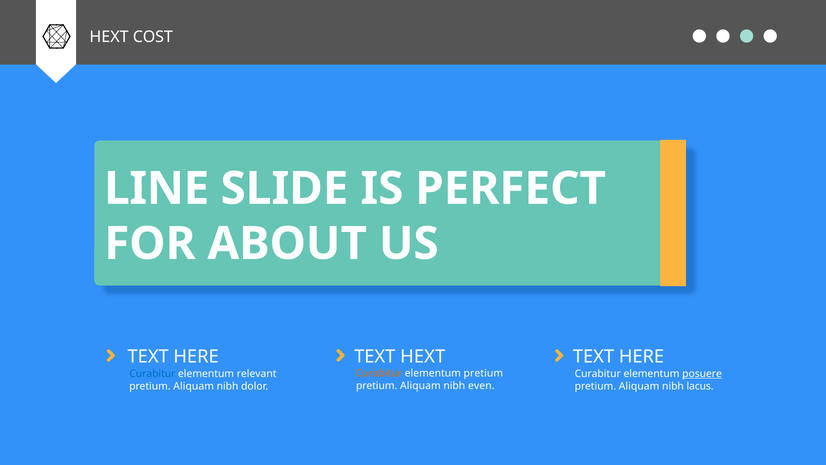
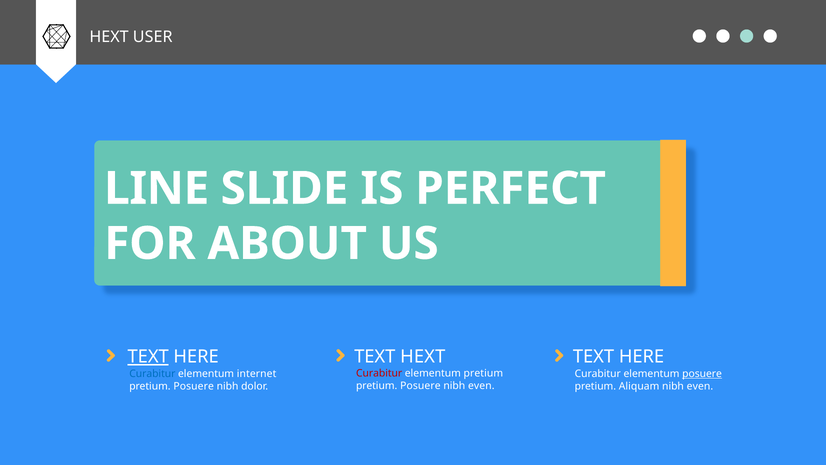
COST: COST -> USER
TEXT at (148, 357) underline: none -> present
Curabitur at (379, 373) colour: orange -> red
relevant: relevant -> internet
Aliquam at (420, 386): Aliquam -> Posuere
Aliquam at (194, 386): Aliquam -> Posuere
lacus at (700, 386): lacus -> even
